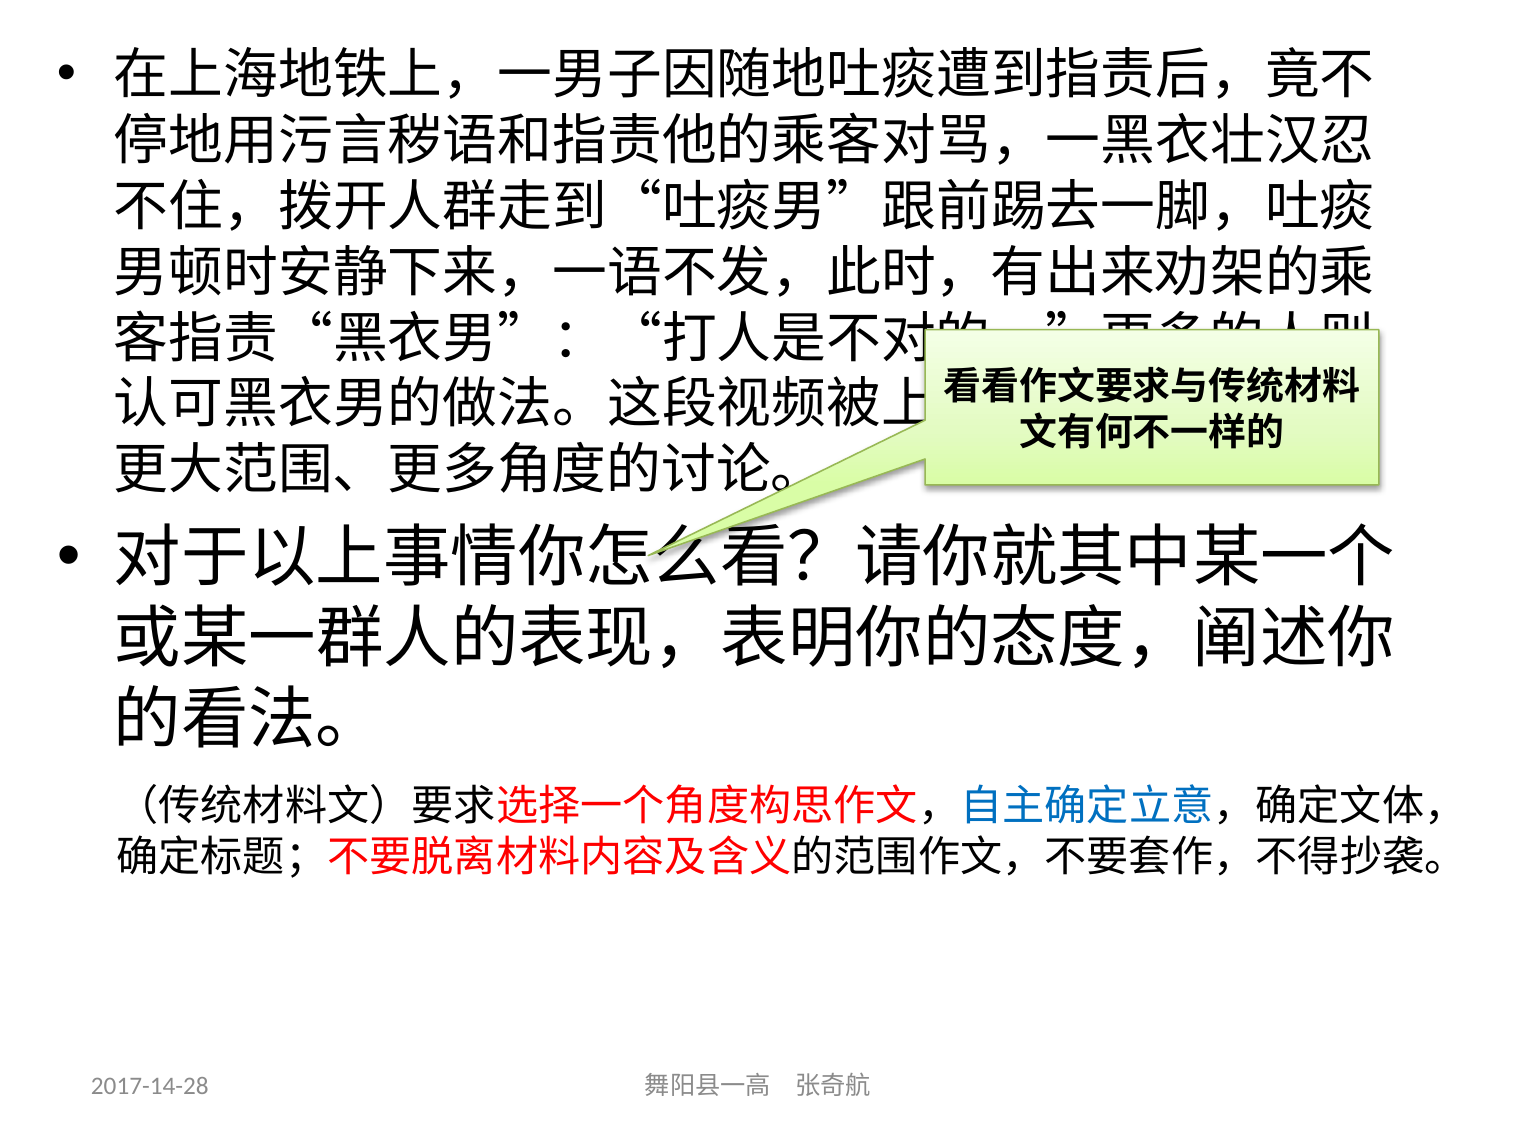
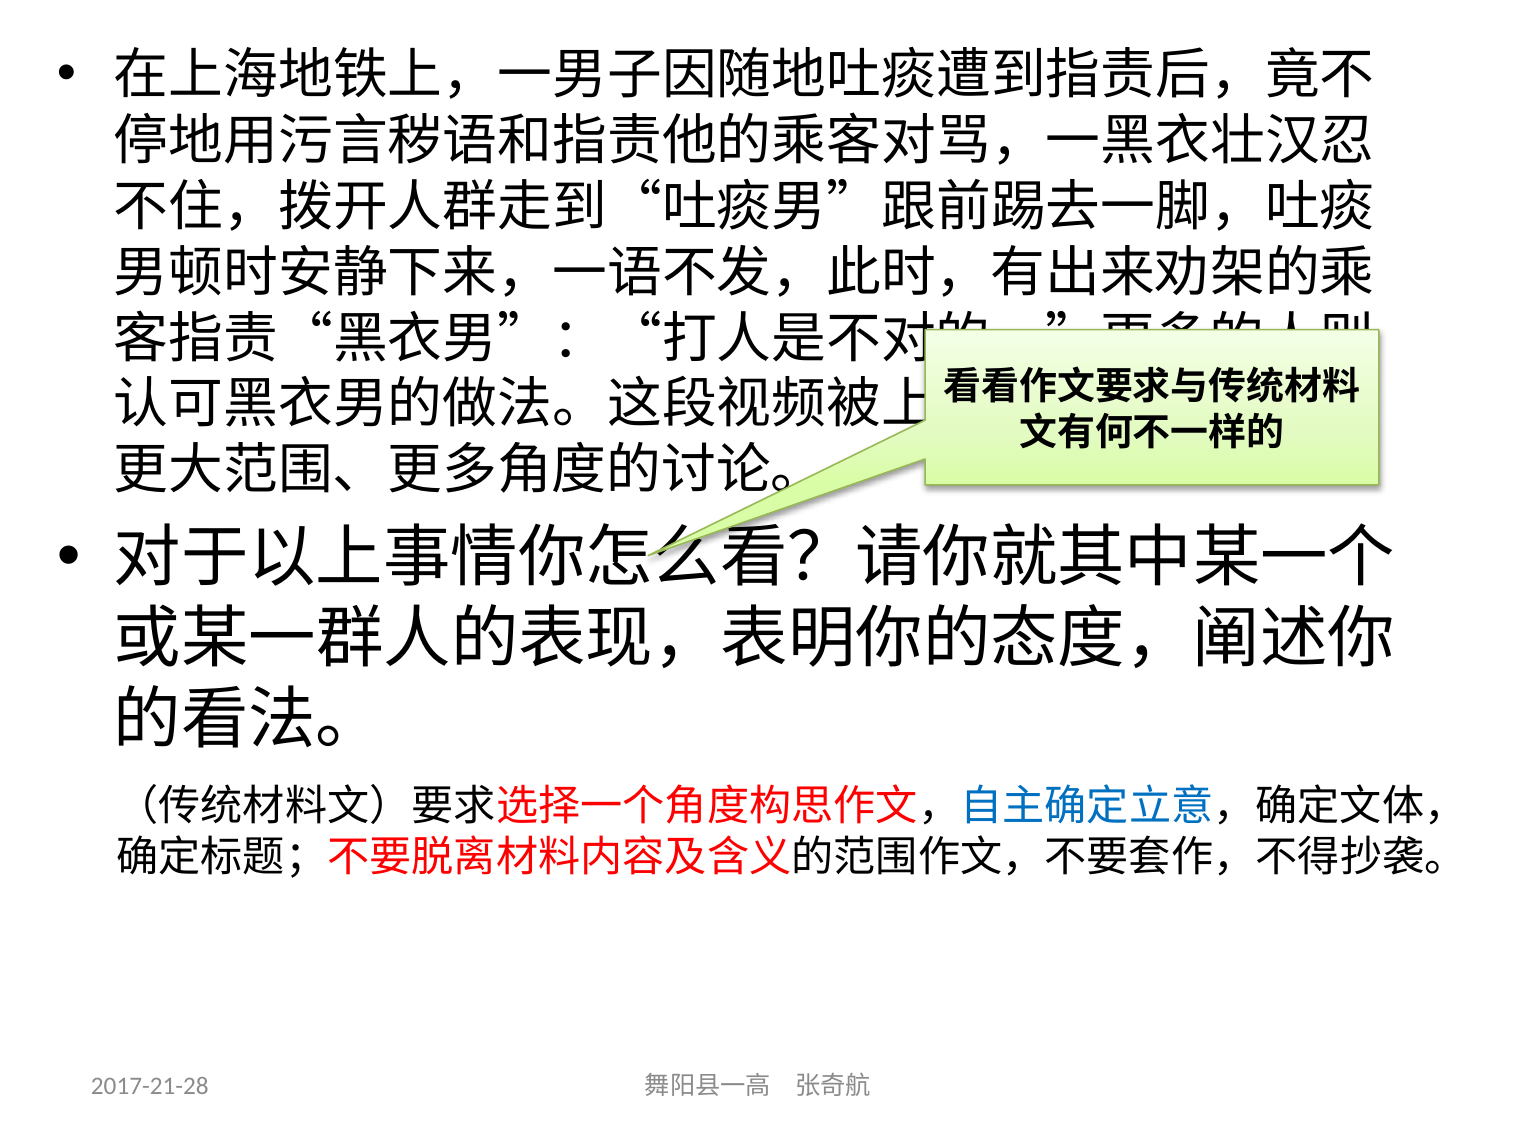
2017-14-28: 2017-14-28 -> 2017-21-28
